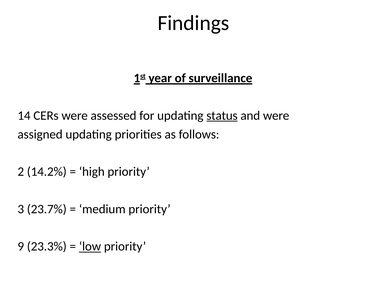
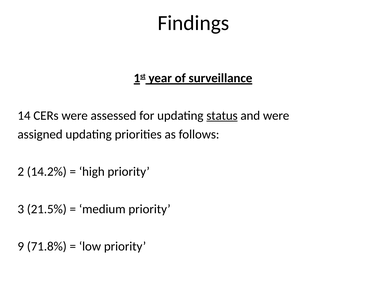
23.7%: 23.7% -> 21.5%
23.3%: 23.3% -> 71.8%
low underline: present -> none
